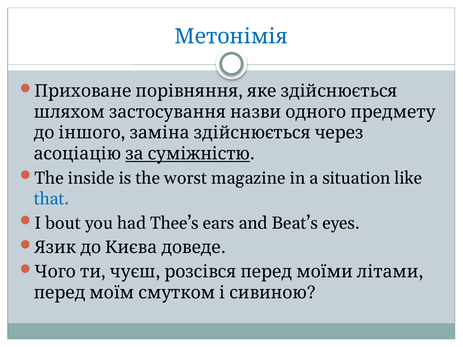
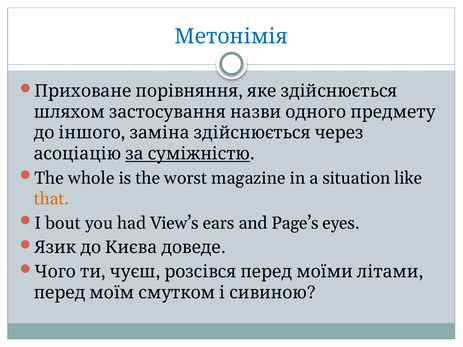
inside: inside -> whole
that colour: blue -> orange
Thee’s: Thee’s -> View’s
Beat’s: Beat’s -> Page’s
